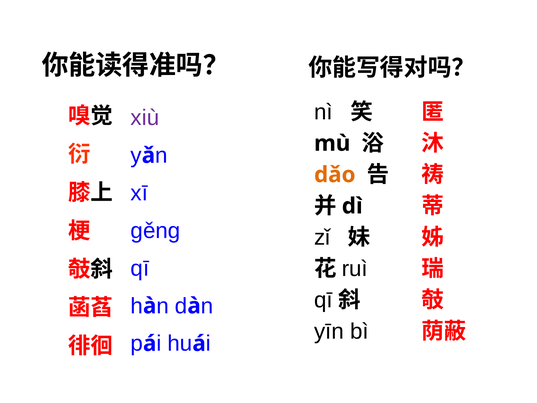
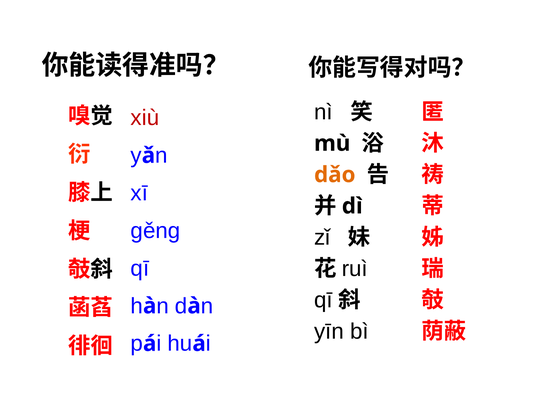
xiù colour: purple -> red
